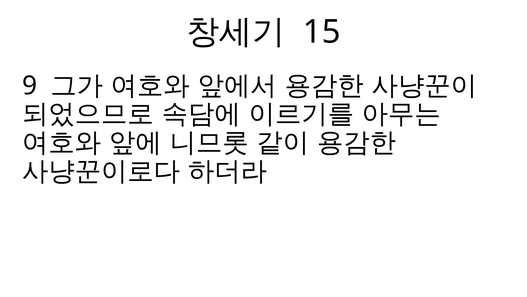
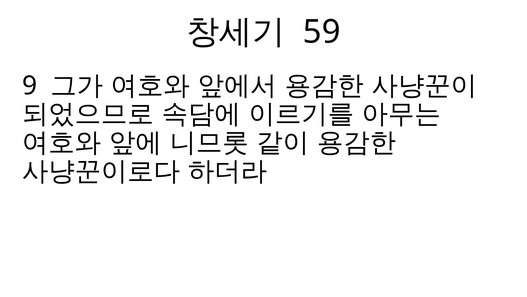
15: 15 -> 59
